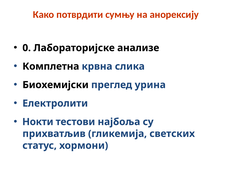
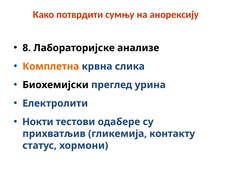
0: 0 -> 8
Комплетна colour: black -> orange
најбоља: најбоља -> одабере
светских: светских -> контакту
